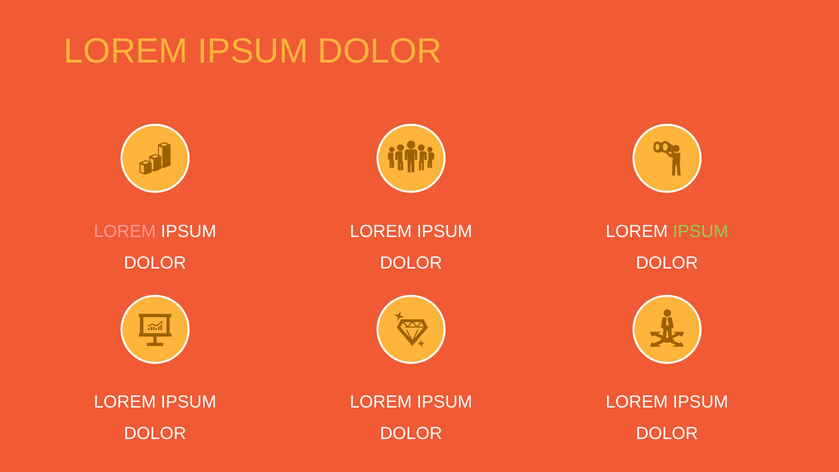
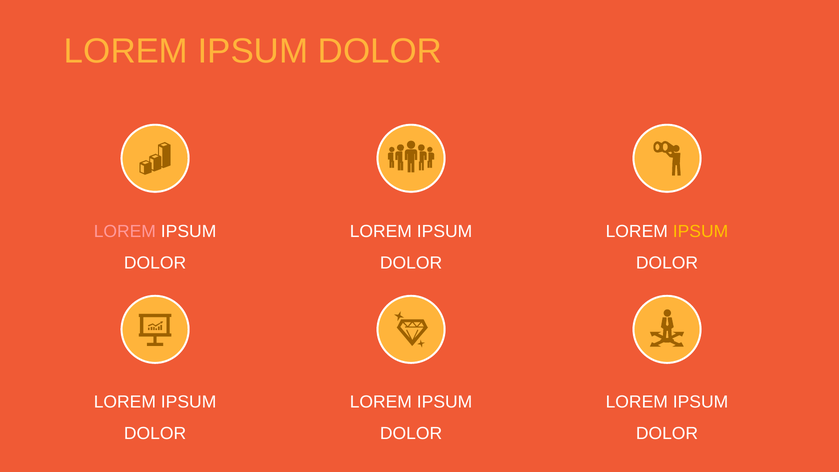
IPSUM at (701, 231) colour: light green -> yellow
